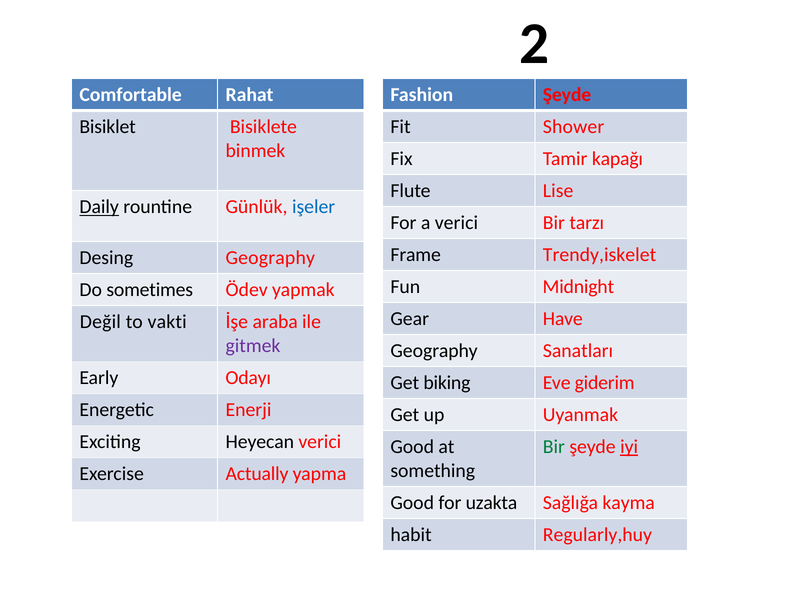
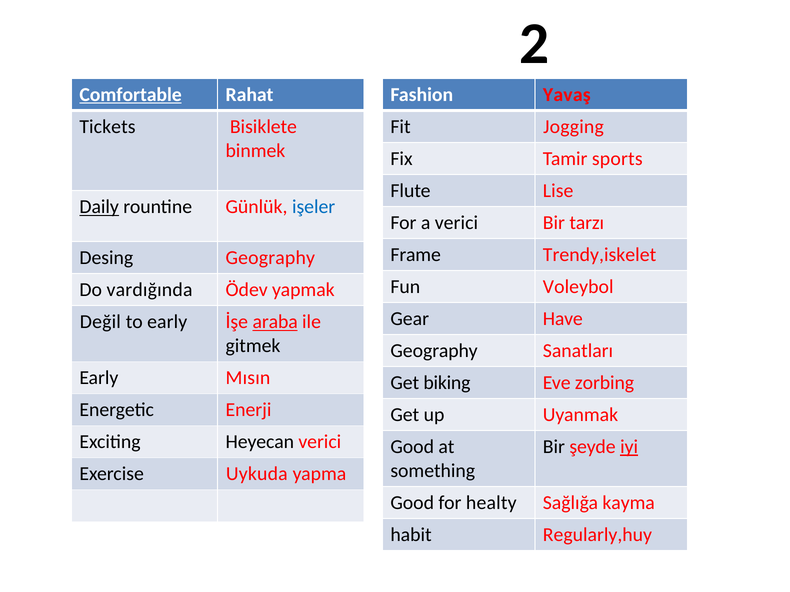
Comfortable underline: none -> present
Fashion Şeyde: Şeyde -> Yavaş
Bisiklet: Bisiklet -> Tickets
Shower: Shower -> Jogging
kapağı: kapağı -> sports
Midnight: Midnight -> Voleybol
sometimes: sometimes -> vardığında
to vakti: vakti -> early
araba underline: none -> present
gitmek colour: purple -> black
Odayı: Odayı -> Mısın
giderim: giderim -> zorbing
Bir at (554, 447) colour: green -> black
Actually: Actually -> Uykuda
uzakta: uzakta -> healty
